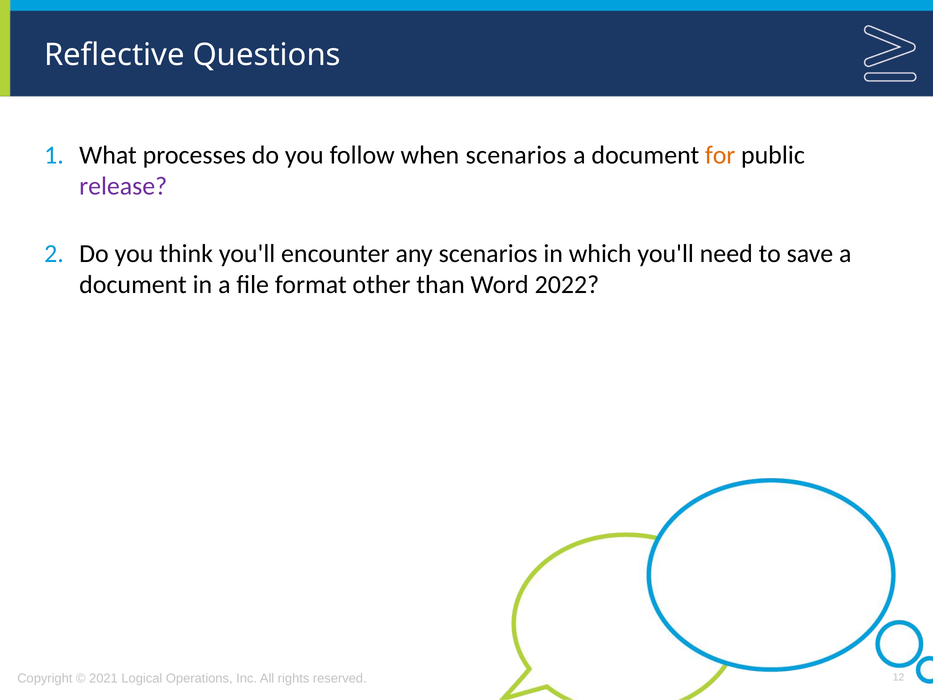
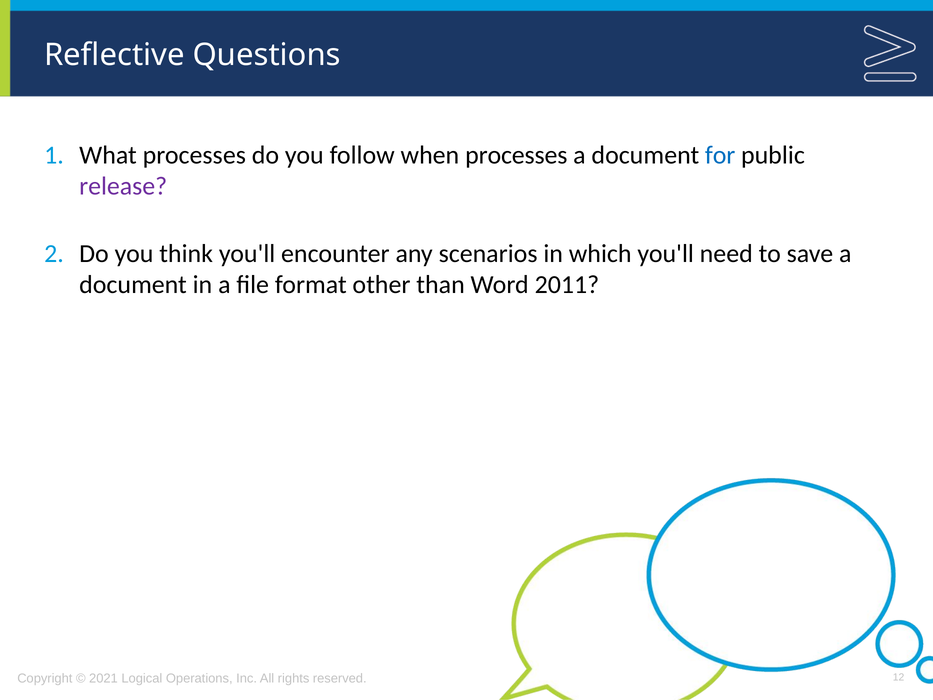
when scenarios: scenarios -> processes
for colour: orange -> blue
2022: 2022 -> 2011
